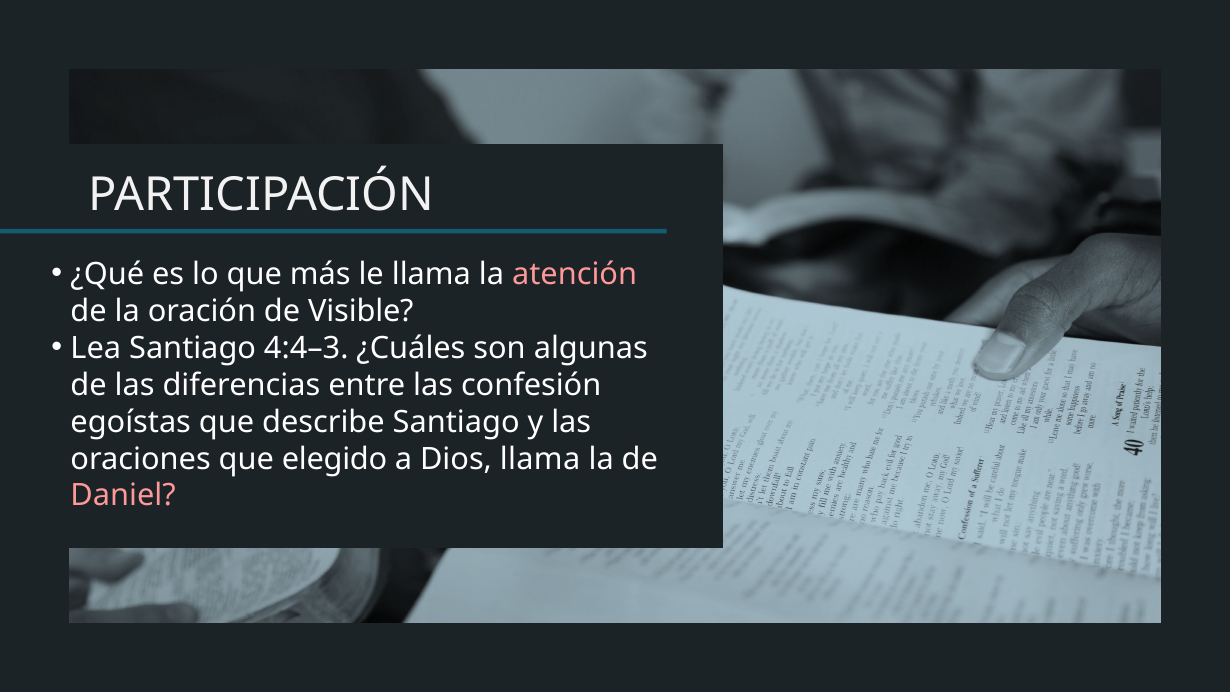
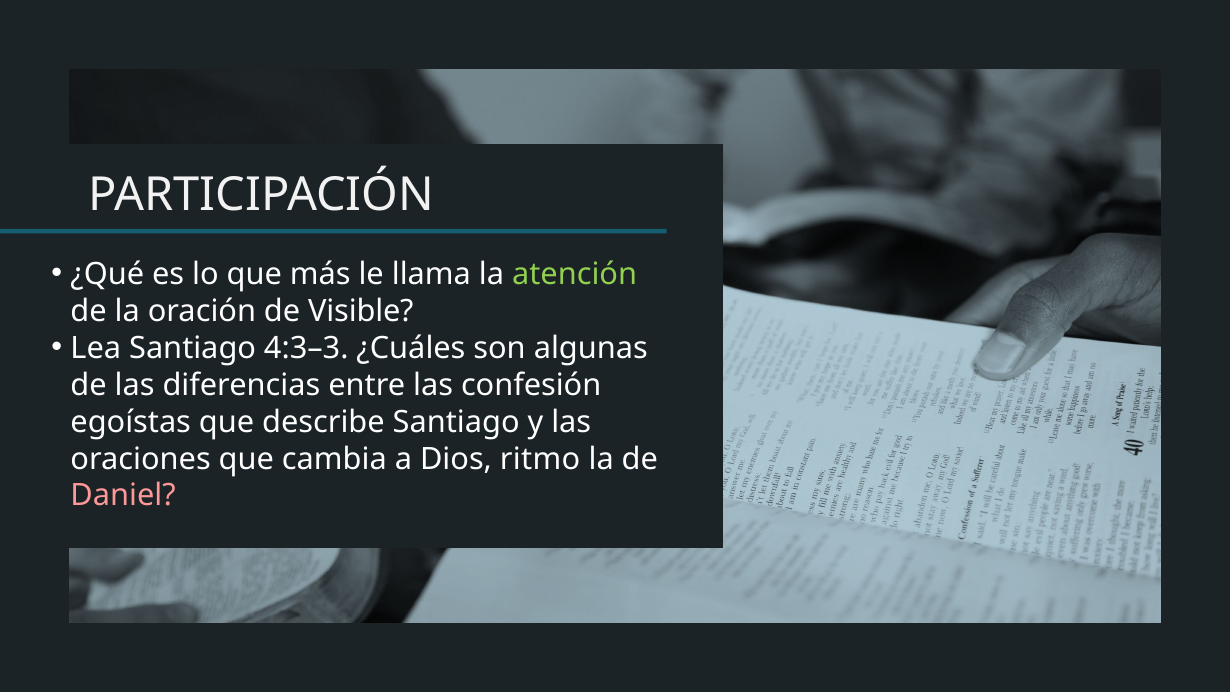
atención colour: pink -> light green
4:4–3: 4:4–3 -> 4:3–3
elegido: elegido -> cambia
Dios llama: llama -> ritmo
